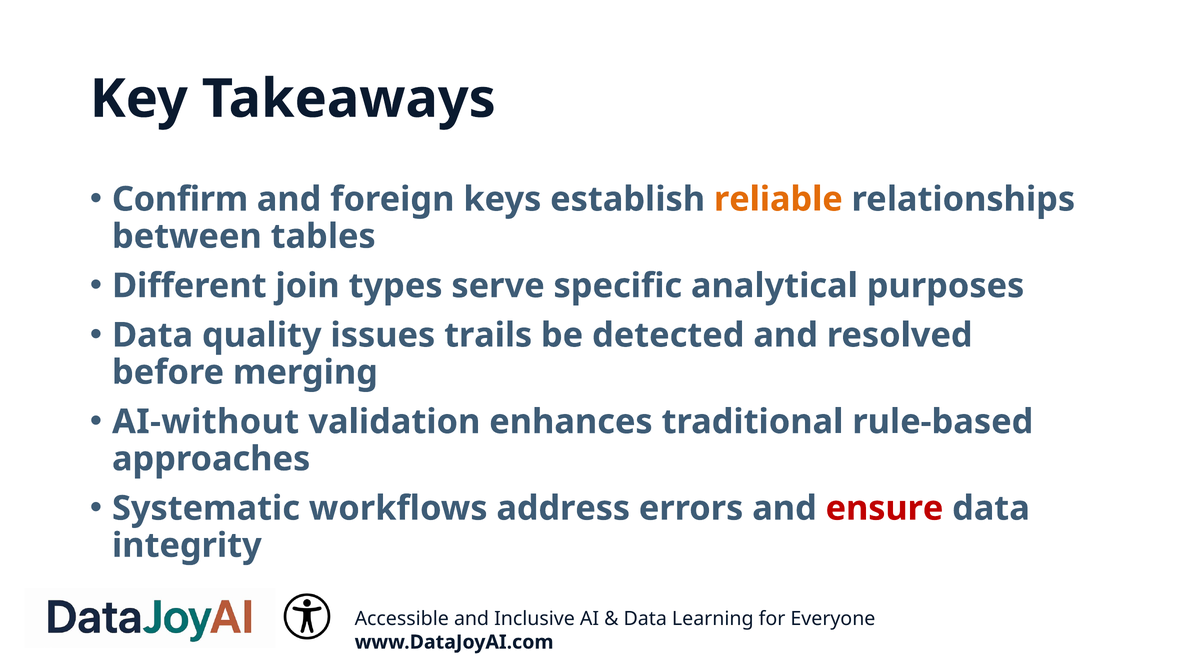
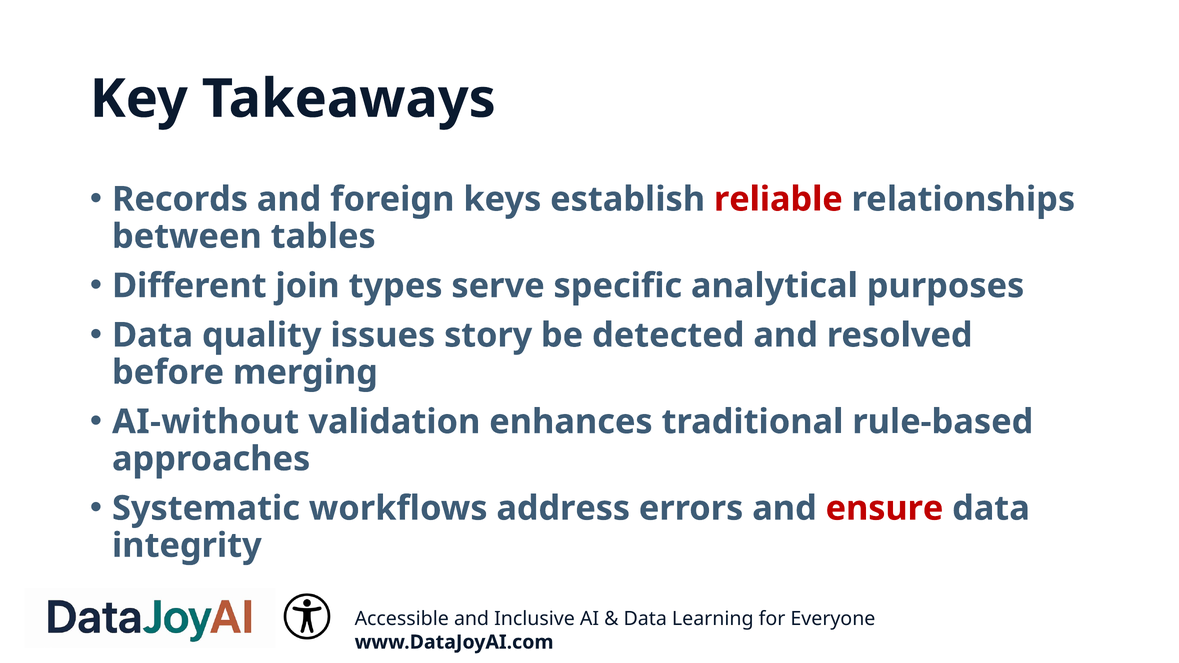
Confirm: Confirm -> Records
reliable colour: orange -> red
trails: trails -> story
